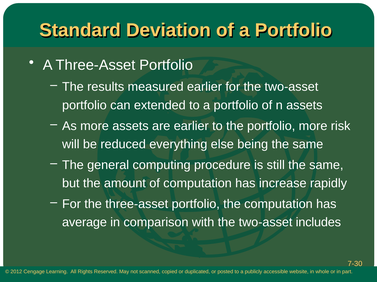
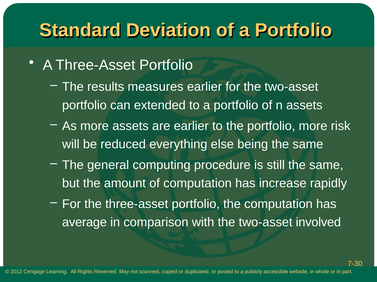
measured: measured -> measures
includes: includes -> involved
